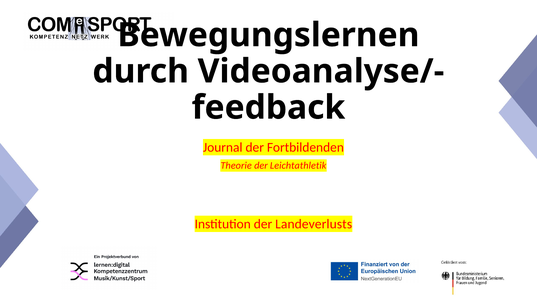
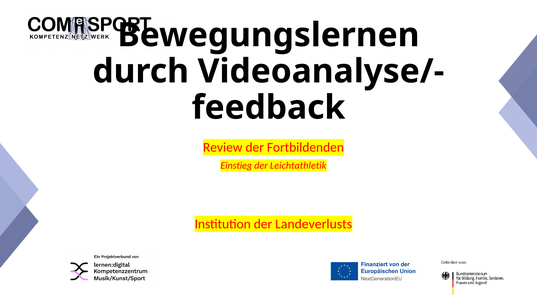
Journal: Journal -> Review
Theorie: Theorie -> Einstieg
